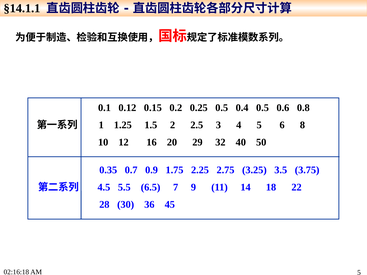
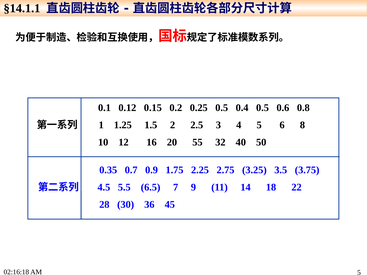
29: 29 -> 55
